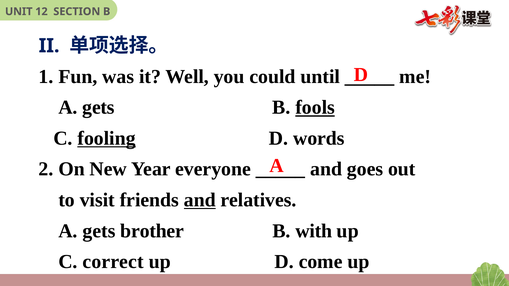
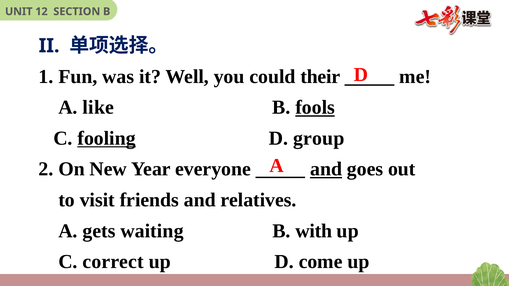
until: until -> their
gets at (99, 108): gets -> like
words: words -> group
and at (326, 169) underline: none -> present
and at (200, 200) underline: present -> none
brother: brother -> waiting
